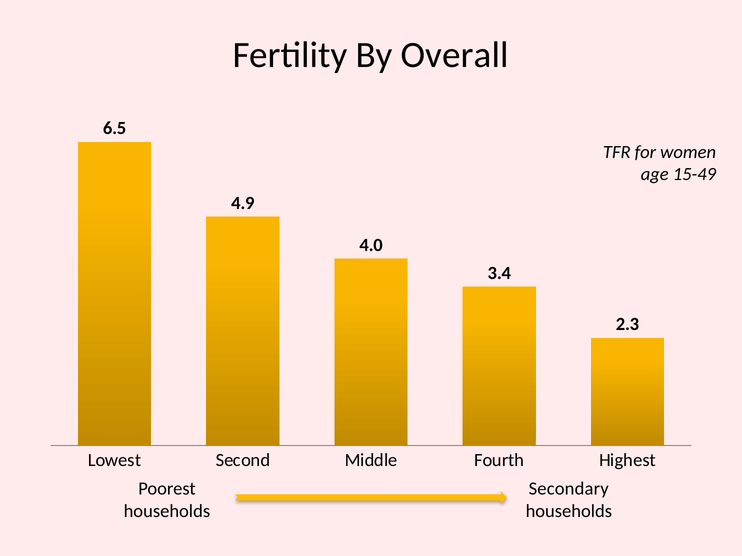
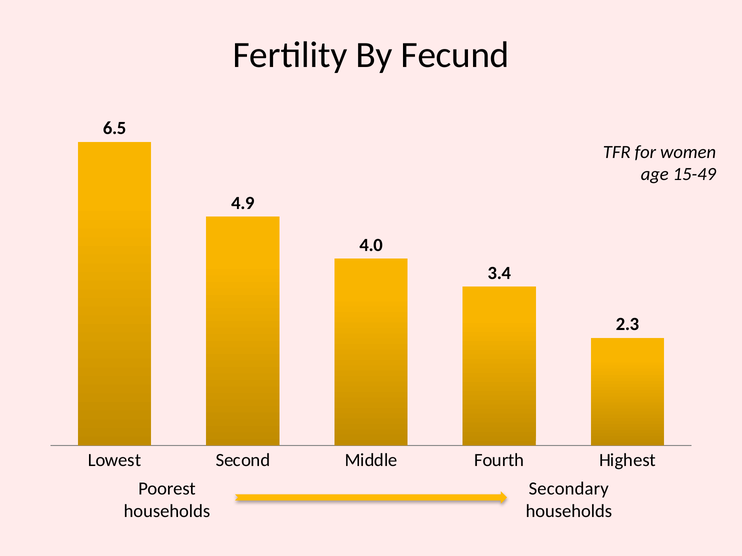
Overall: Overall -> Fecund
